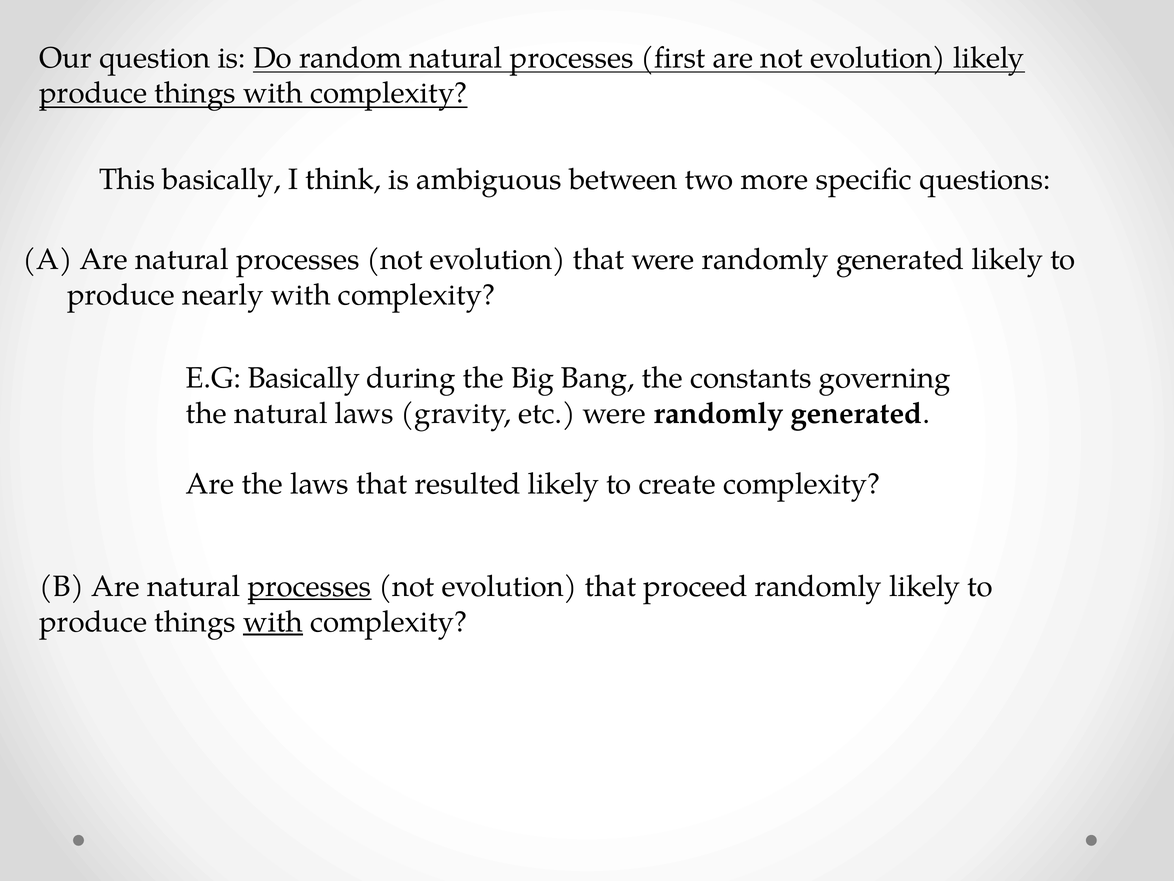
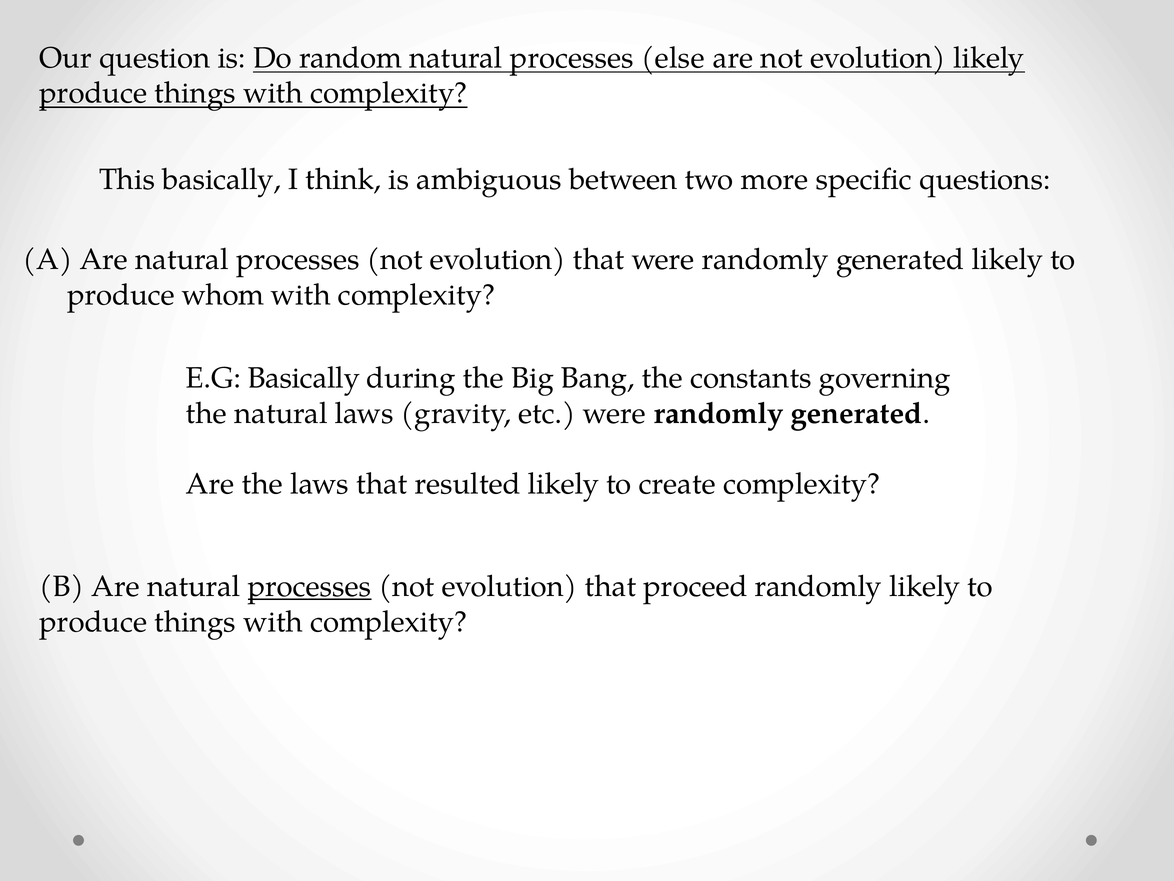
first: first -> else
nearly: nearly -> whom
with at (273, 622) underline: present -> none
